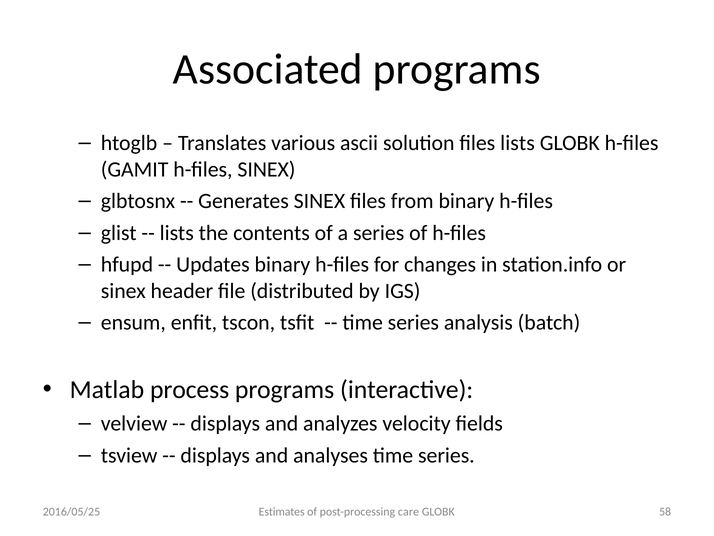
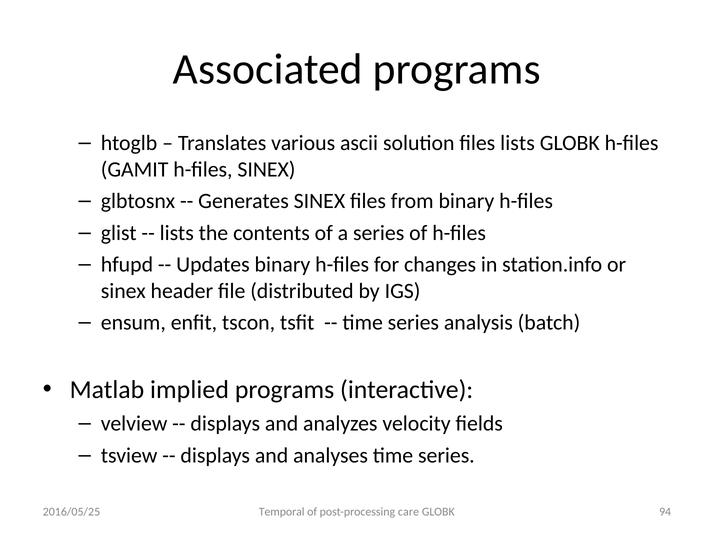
process: process -> implied
Estimates: Estimates -> Temporal
58: 58 -> 94
